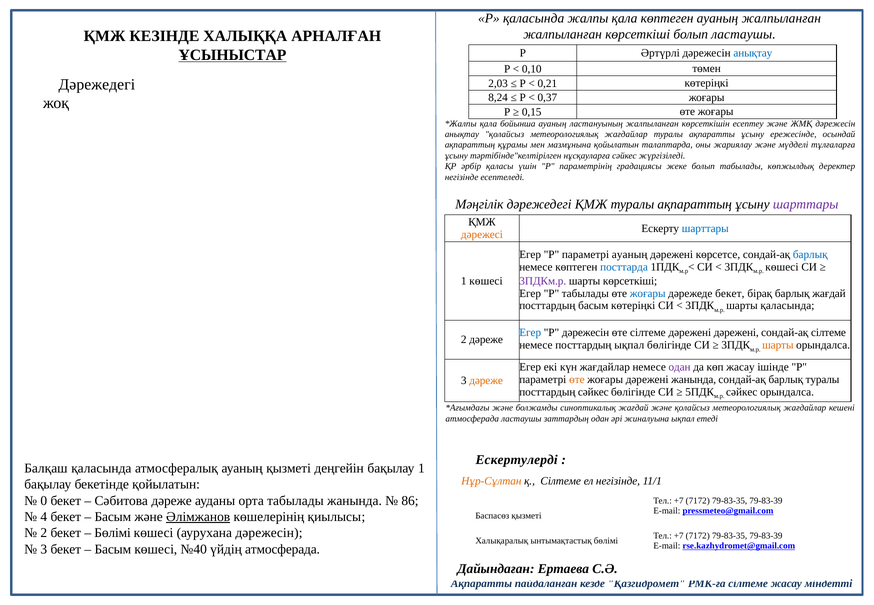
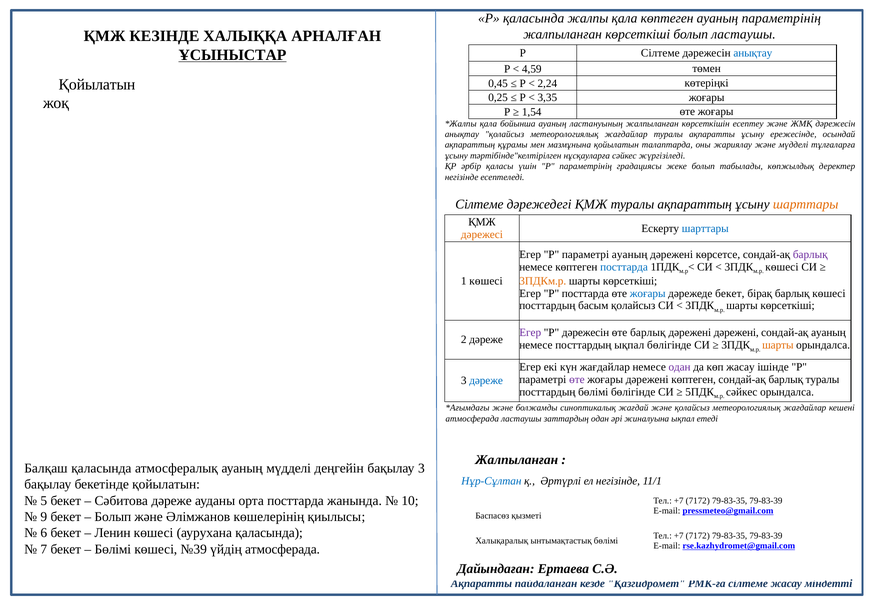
ауаның жалпыланған: жалпыланған -> параметрінің
Р Әртүрлі: Әртүрлі -> Сілтеме
0,10: 0,10 -> 4,59
Дәрежедегі at (97, 84): Дәрежедегі -> Қойылатын
2,03: 2,03 -> 0,45
0,21: 0,21 -> 2,24
8,24: 8,24 -> 0,25
0,37: 0,37 -> 3,35
0,15: 0,15 -> 1,54
Мәңгілік at (479, 204): Мәңгілік -> Сілтеме
шарттары at (806, 204) colour: purple -> orange
барлық at (810, 255) colour: blue -> purple
3ПДКм.р colour: purple -> orange
P табылады: табылады -> посттарда
барлық жағдай: жағдай -> көшесі
басым көтеріңкі: көтеріңкі -> қолайсыз
қаласында at (787, 306): қаласында -> көрсеткіші
Егер at (530, 333) colour: blue -> purple
өте сілтеме: сілтеме -> барлық
сондай-ақ сілтеме: сілтеме -> ауаның
өте at (577, 380) colour: orange -> purple
дәрежені жанында: жанында -> көптеген
дәреже at (486, 381) colour: orange -> blue
посттардың сәйкес: сәйкес -> бөлімі
Ескертулерді at (517, 460): Ескертулерді -> Жалпыланған
ауаның қызметі: қызметі -> мүдделі
бақылау 1: 1 -> 3
Нұр-Сұлтан colour: orange -> blue
қ Сілтеме: Сілтеме -> Әртүрлі
0: 0 -> 5
орта табылады: табылады -> посттарда
86: 86 -> 10
4: 4 -> 9
Басым at (113, 517): Басым -> Болып
Әлімжанов underline: present -> none
2 at (44, 533): 2 -> 6
Бөлімі at (113, 533): Бөлімі -> Ленин
аурухана дәрежесін: дәрежесін -> қаласында
3 at (44, 549): 3 -> 7
Басым at (113, 549): Басым -> Бөлімі
№40: №40 -> №39
